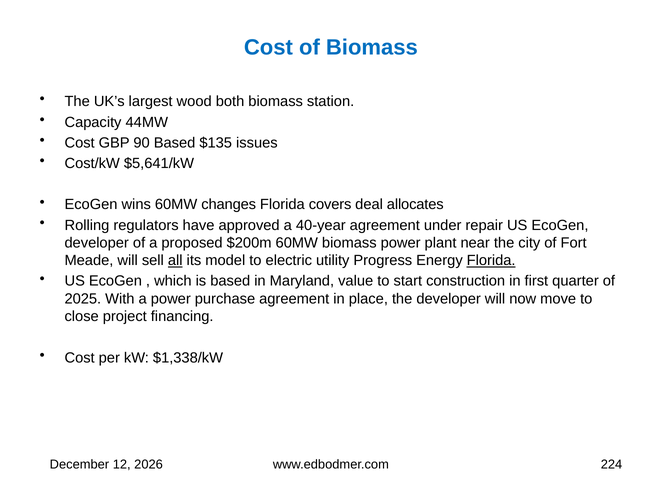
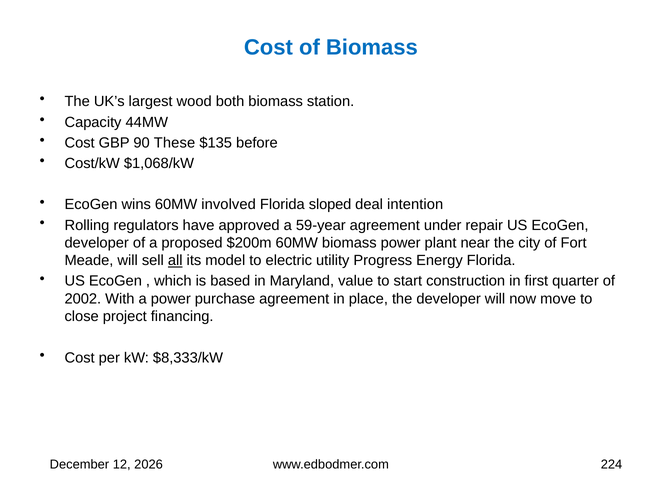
90 Based: Based -> These
issues: issues -> before
$5,641/kW: $5,641/kW -> $1,068/kW
changes: changes -> involved
covers: covers -> sloped
allocates: allocates -> intention
40-year: 40-year -> 59-year
Florida at (491, 260) underline: present -> none
2025: 2025 -> 2002
$1,338/kW: $1,338/kW -> $8,333/kW
